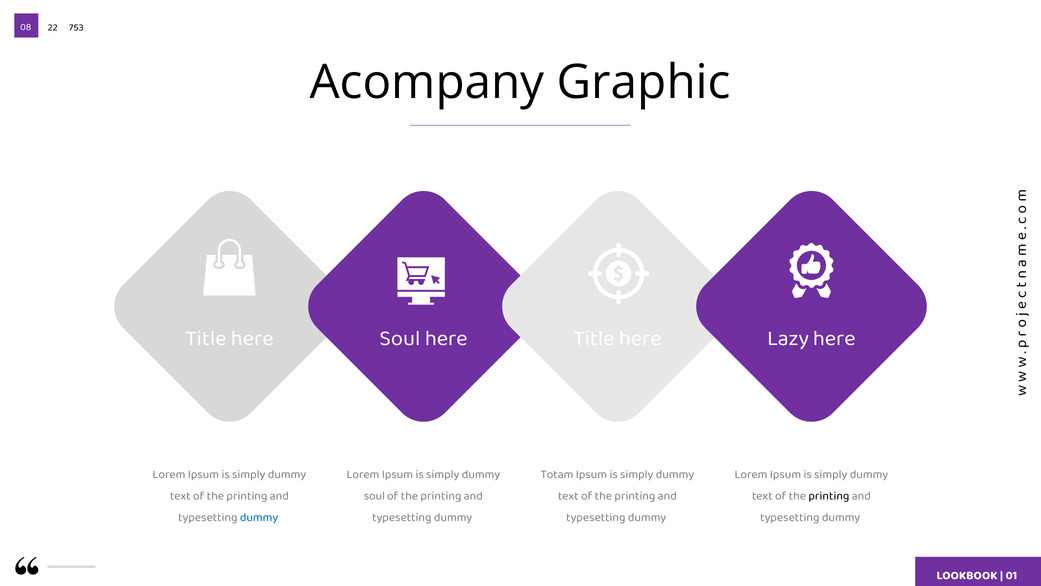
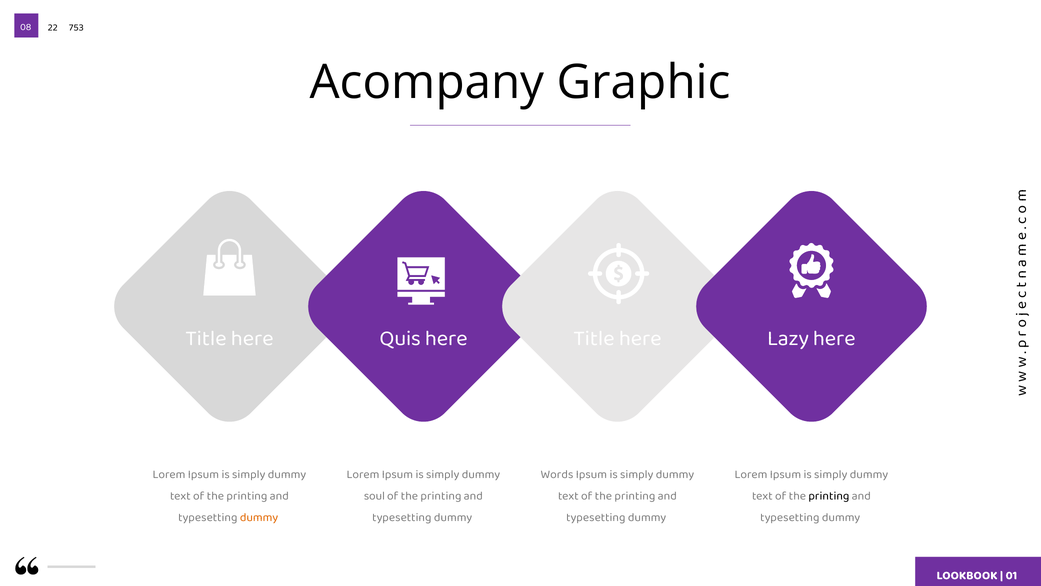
here Soul: Soul -> Quis
Totam: Totam -> Words
dummy at (259, 517) colour: blue -> orange
